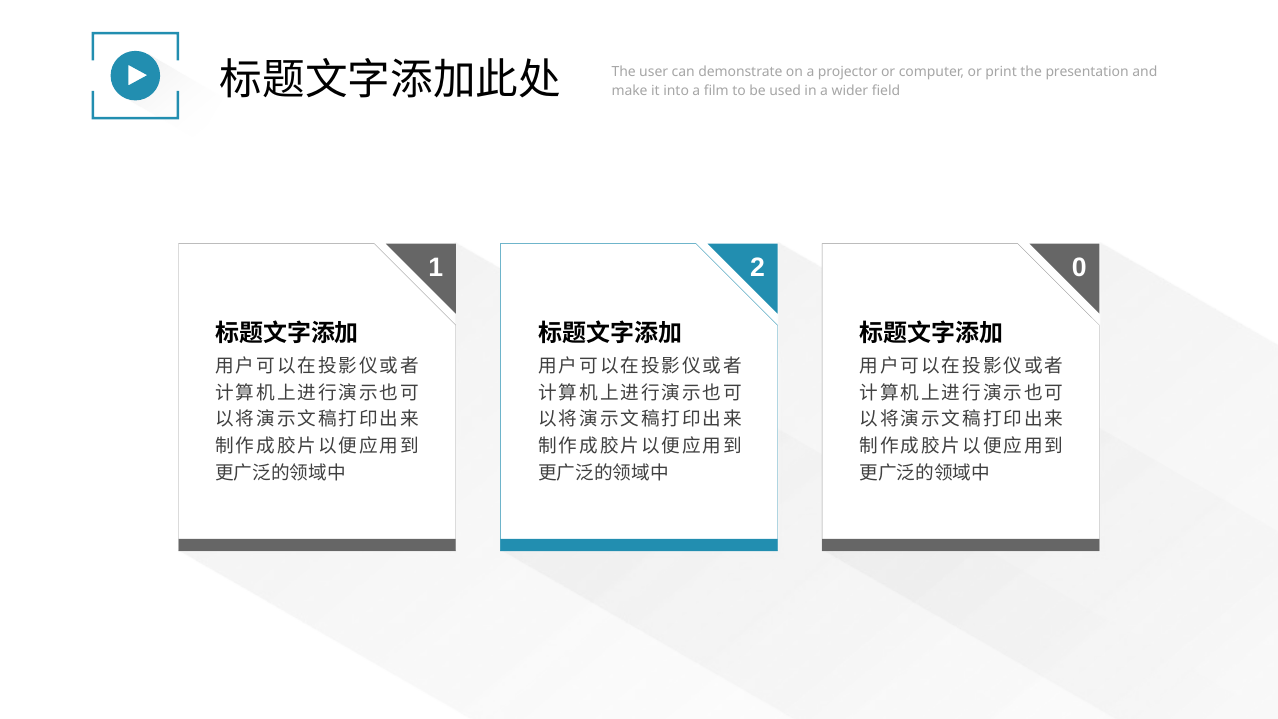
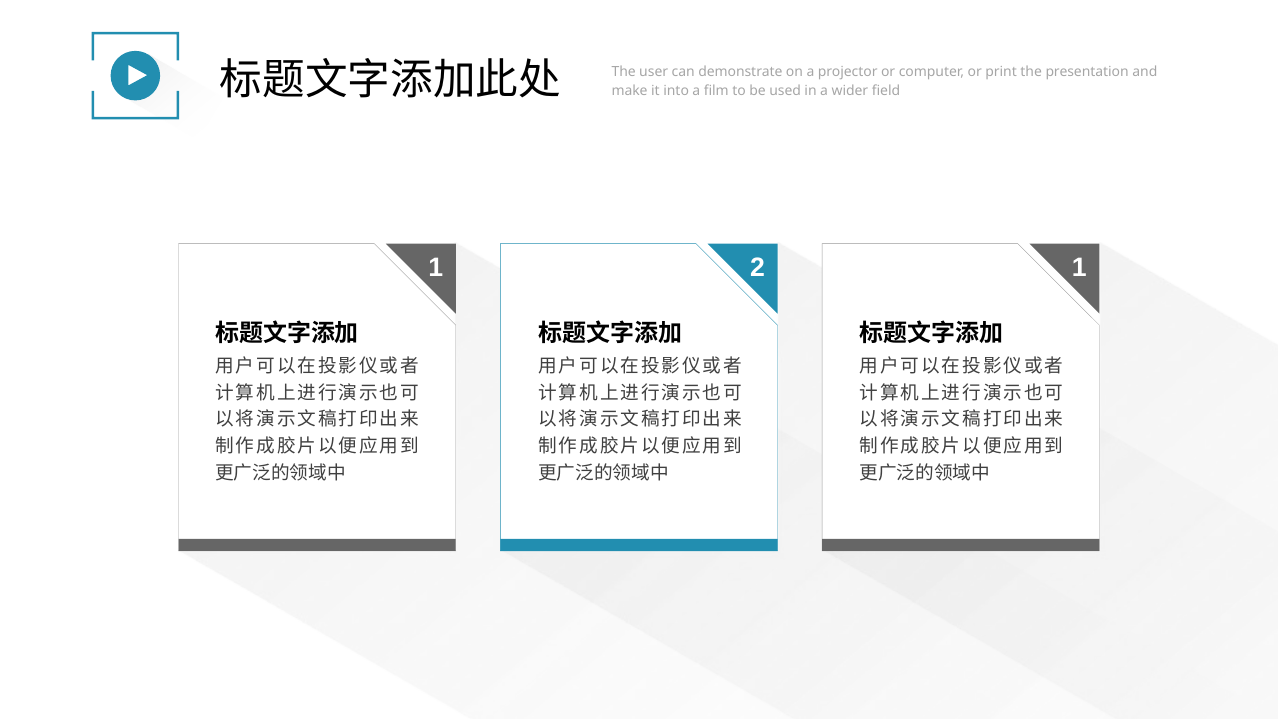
1 0: 0 -> 1
